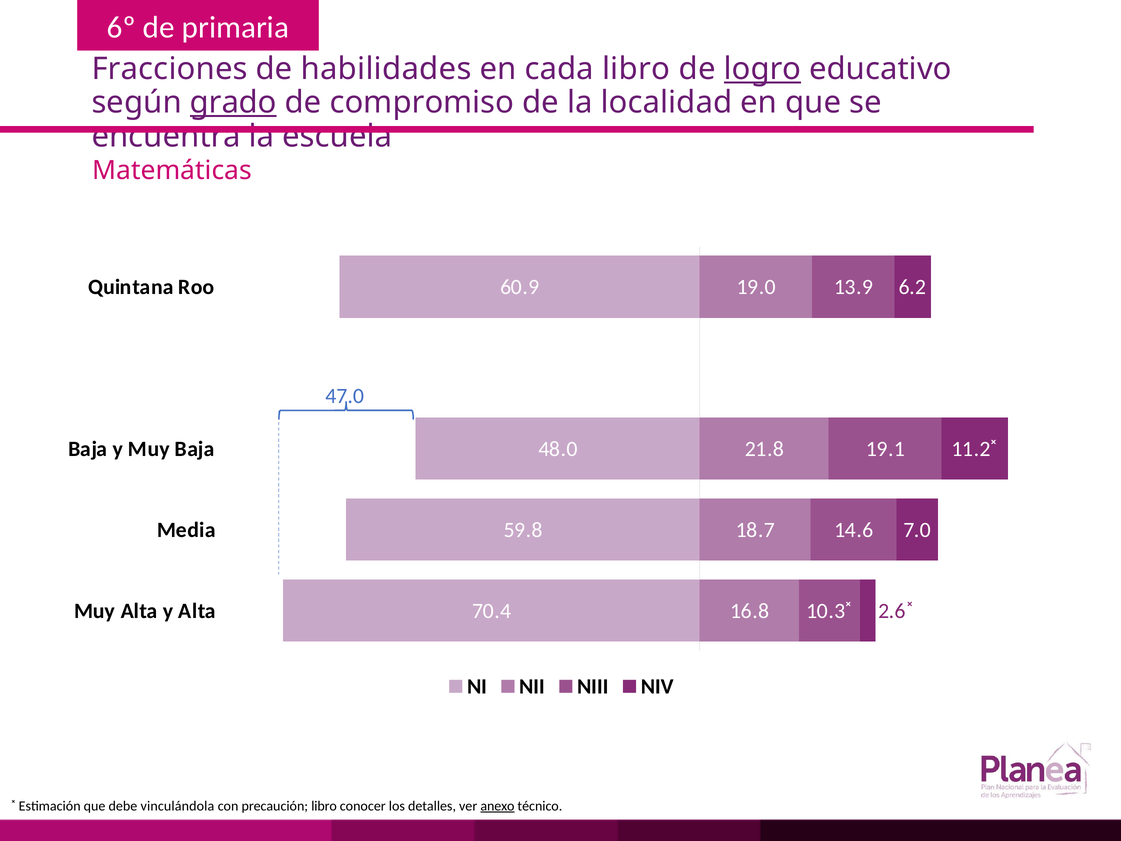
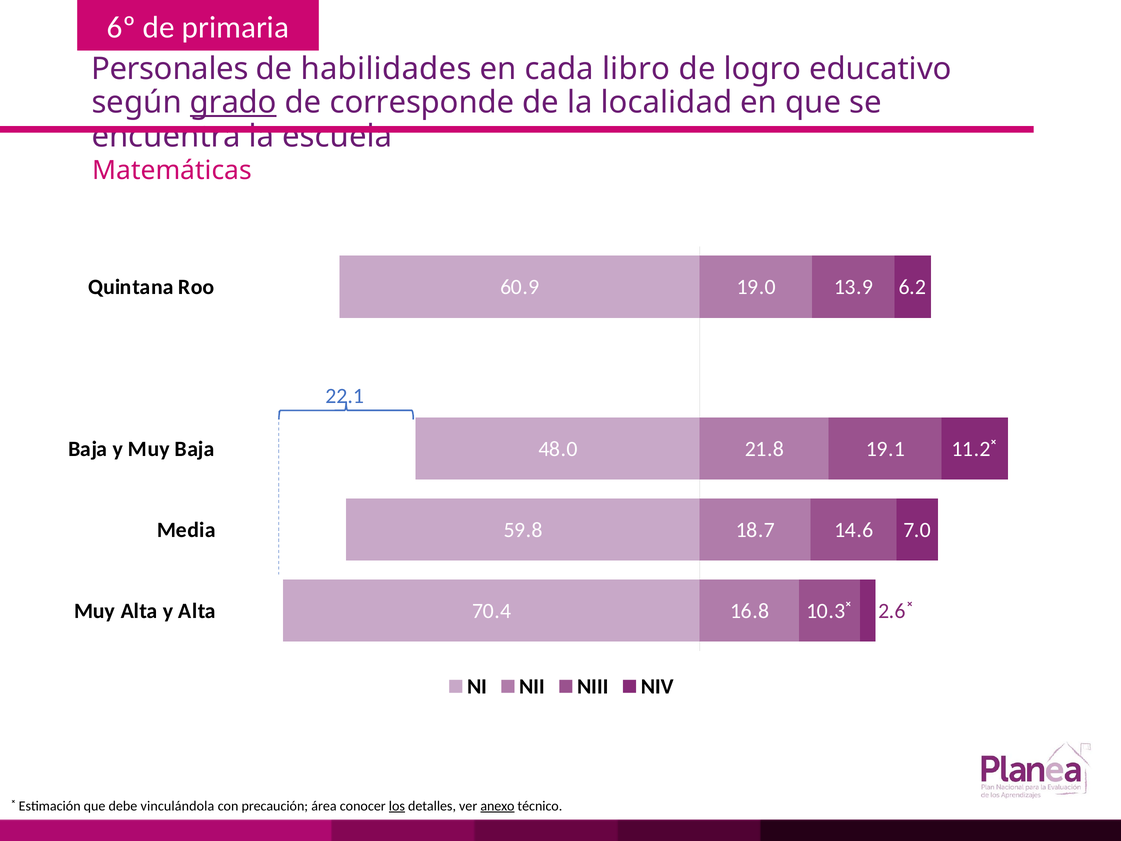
Fracciones: Fracciones -> Personales
logro underline: present -> none
compromiso: compromiso -> corresponde
47.0: 47.0 -> 22.1
precaución libro: libro -> área
los underline: none -> present
